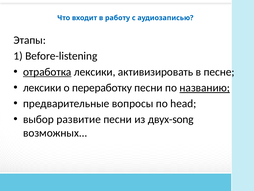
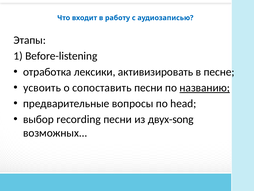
отработка underline: present -> none
лексики at (42, 88): лексики -> усвоить
переработку: переработку -> сопоставить
развитие: развитие -> recording
